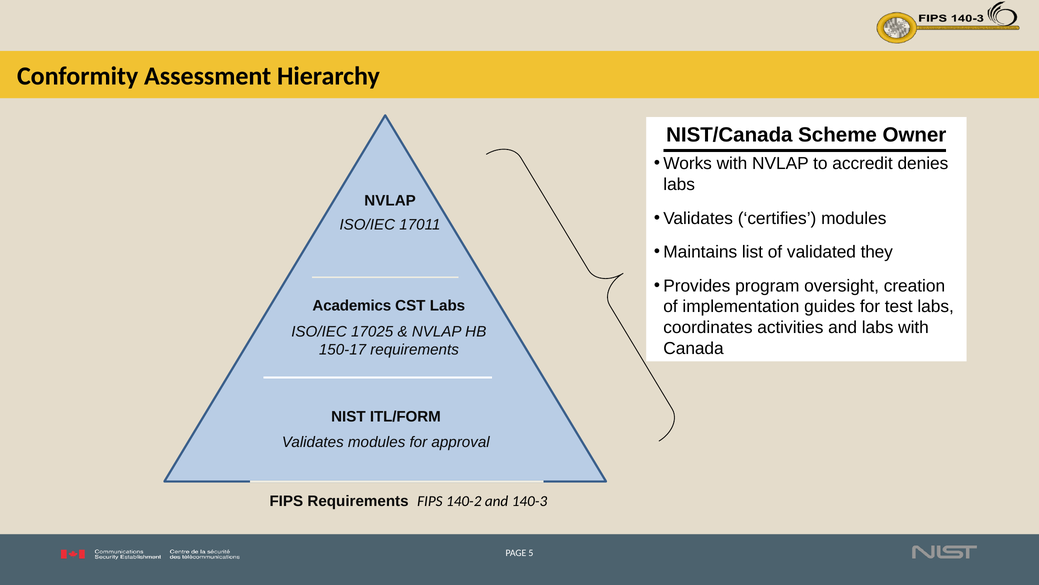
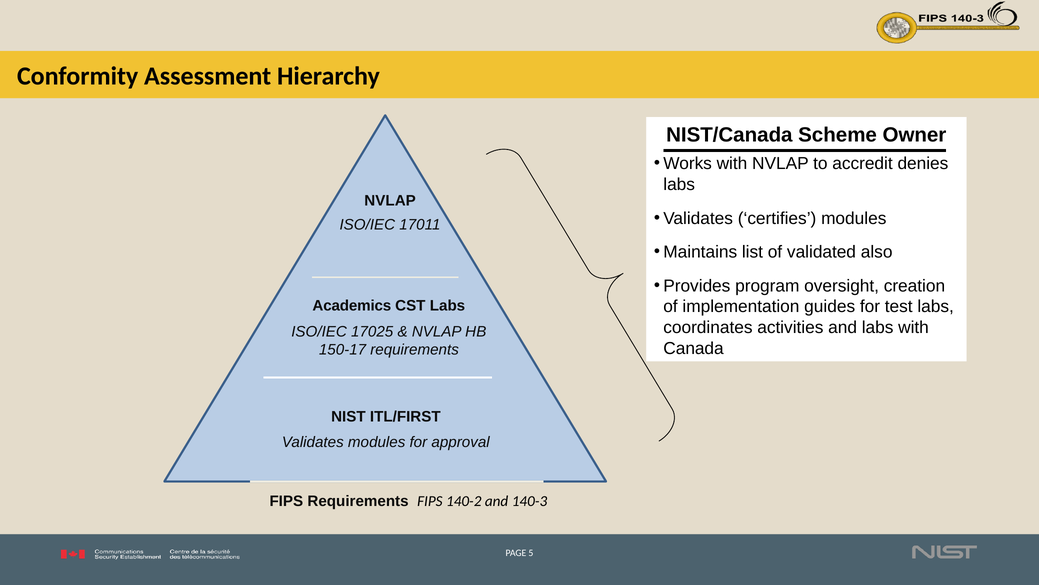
they: they -> also
ITL/FORM: ITL/FORM -> ITL/FIRST
